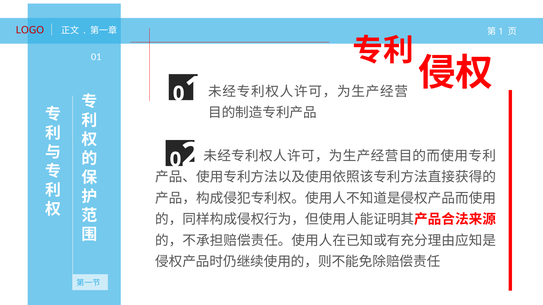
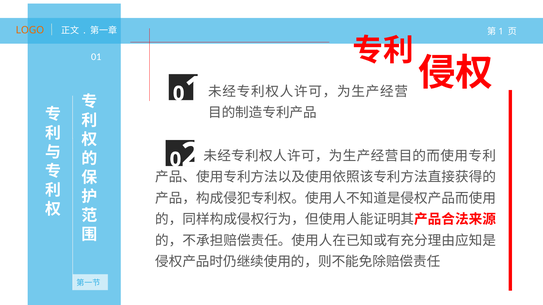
LOGO colour: red -> orange
